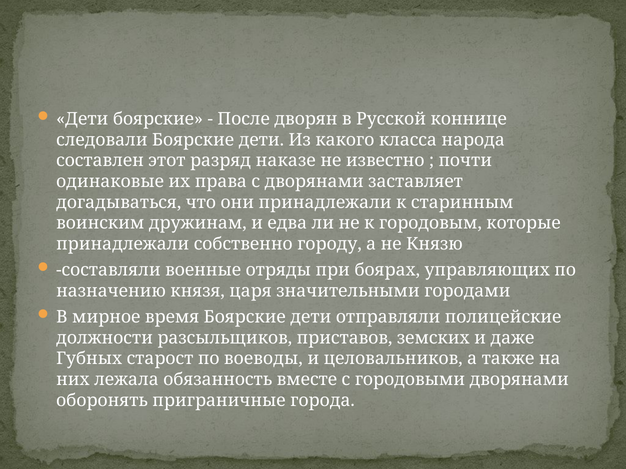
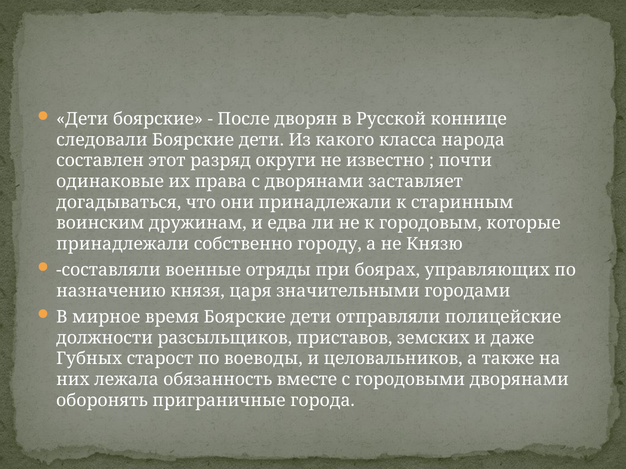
наказе: наказе -> округи
